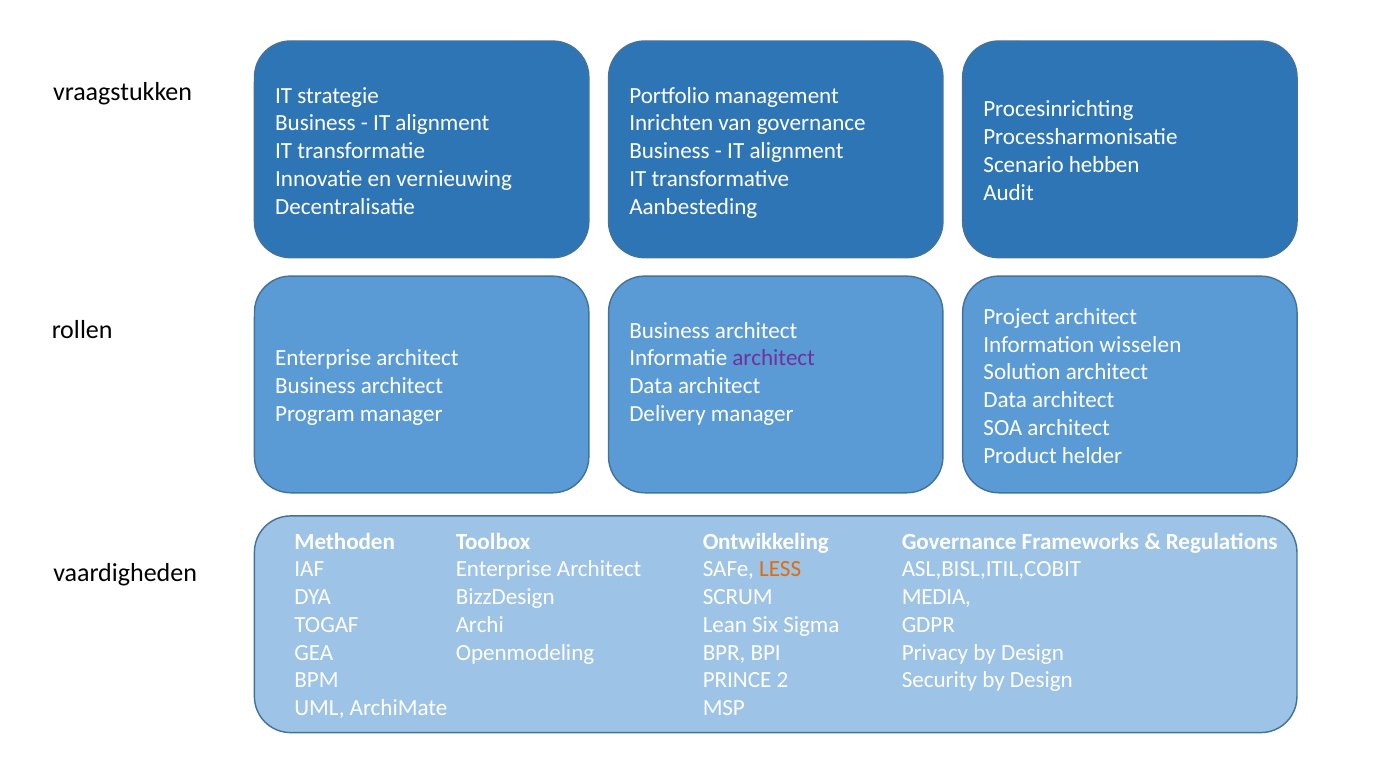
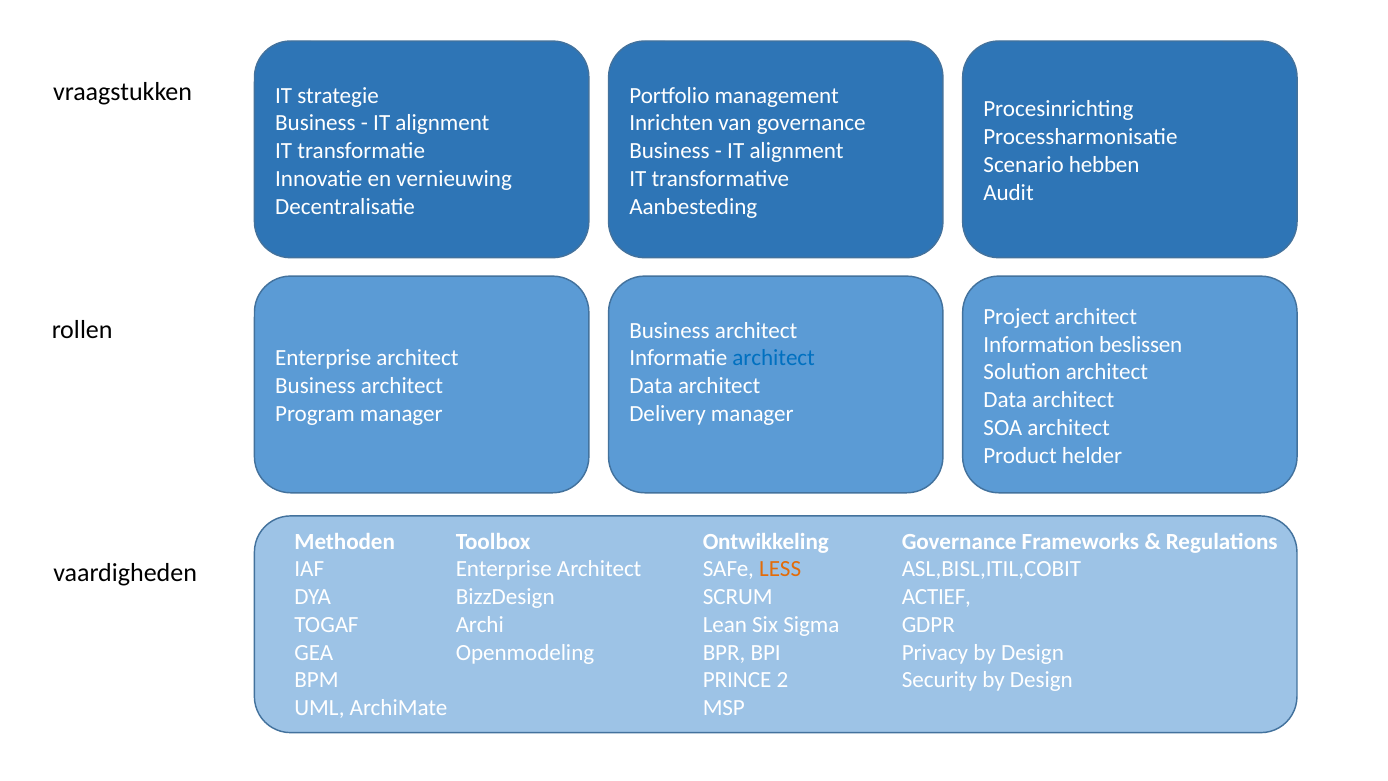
wisselen: wisselen -> beslissen
architect at (774, 358) colour: purple -> blue
MEDIA: MEDIA -> ACTIEF
